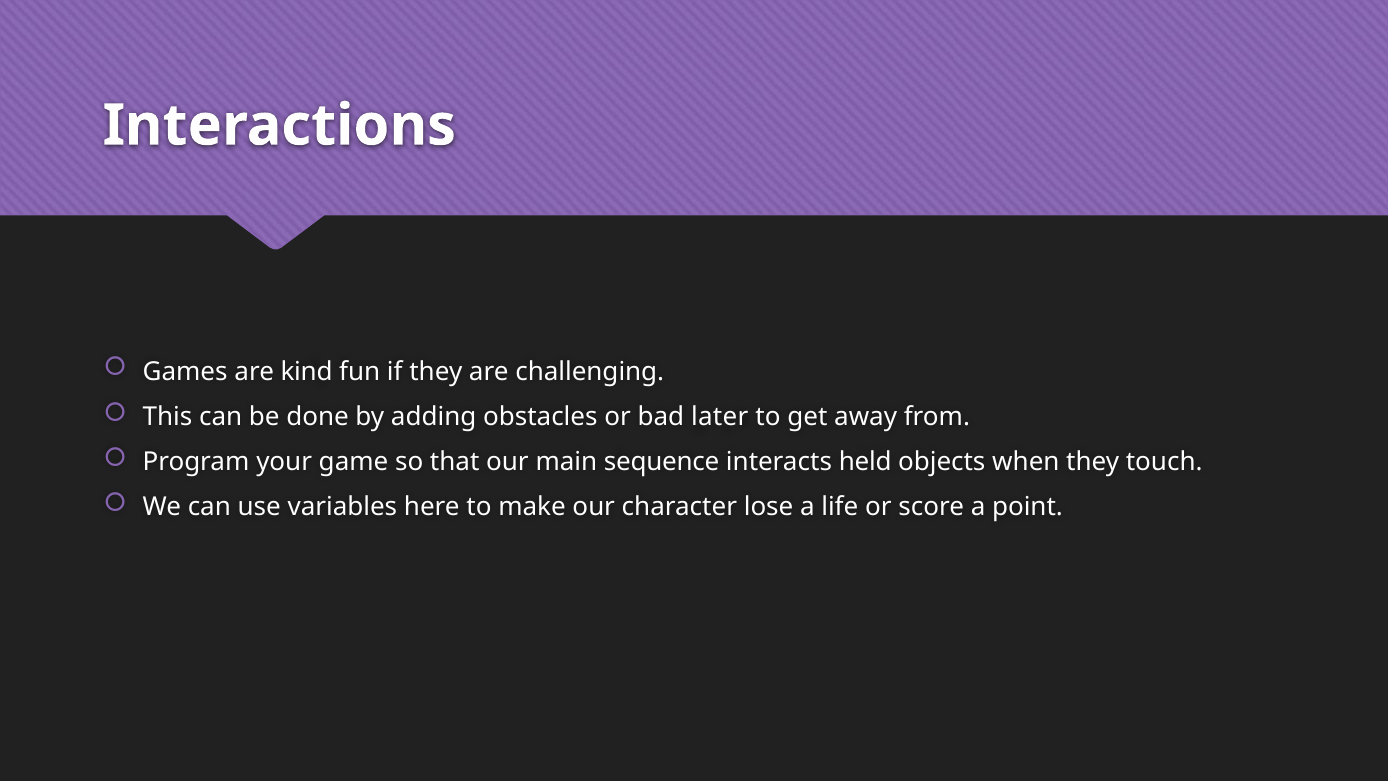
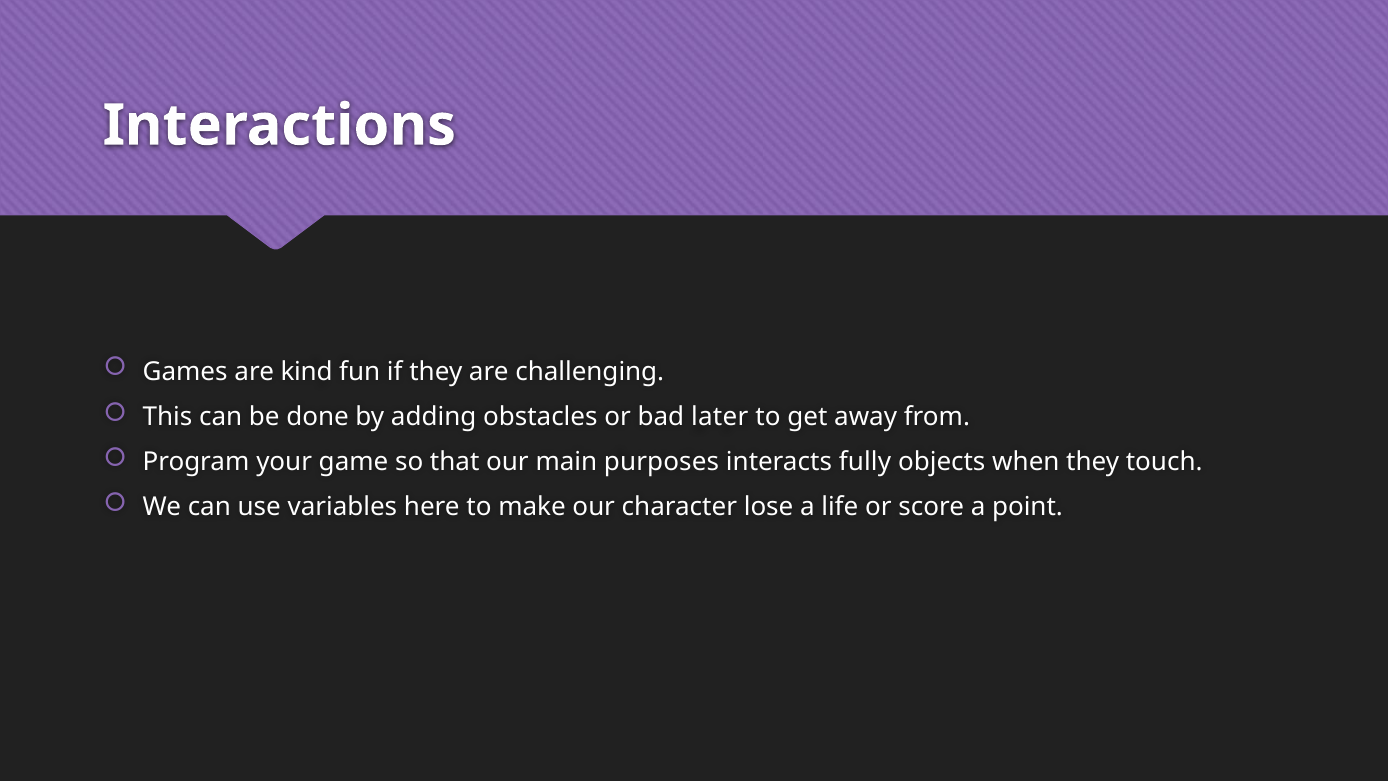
sequence: sequence -> purposes
held: held -> fully
